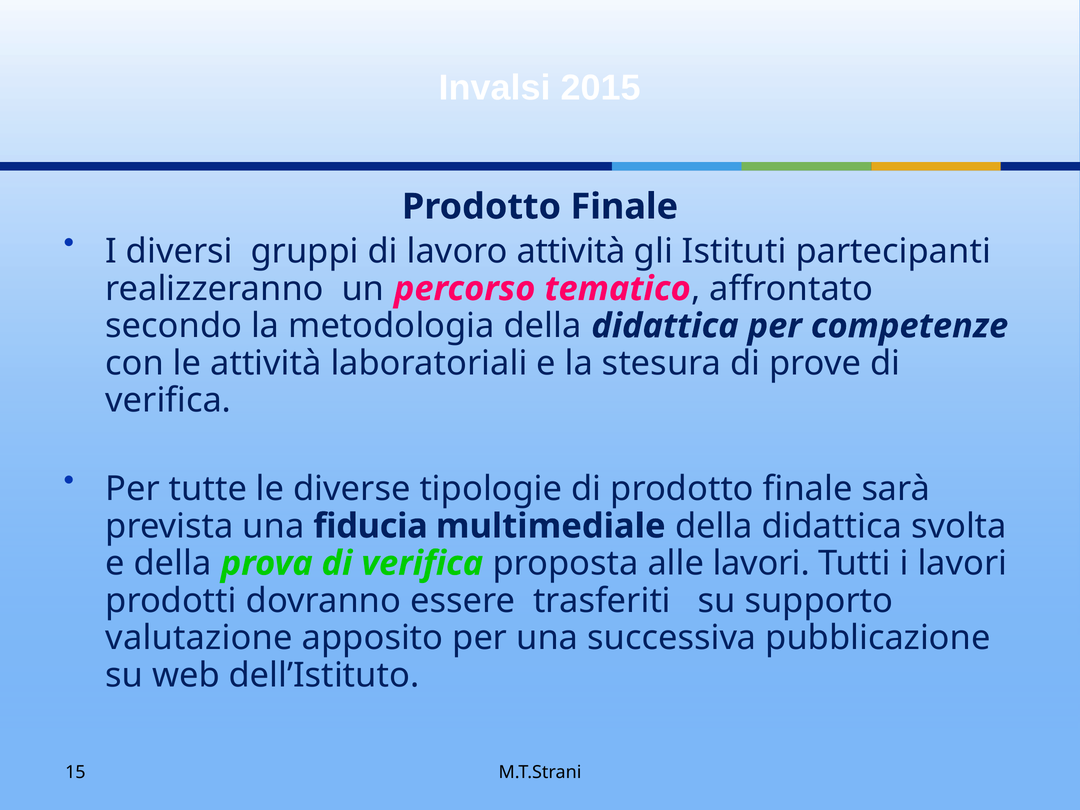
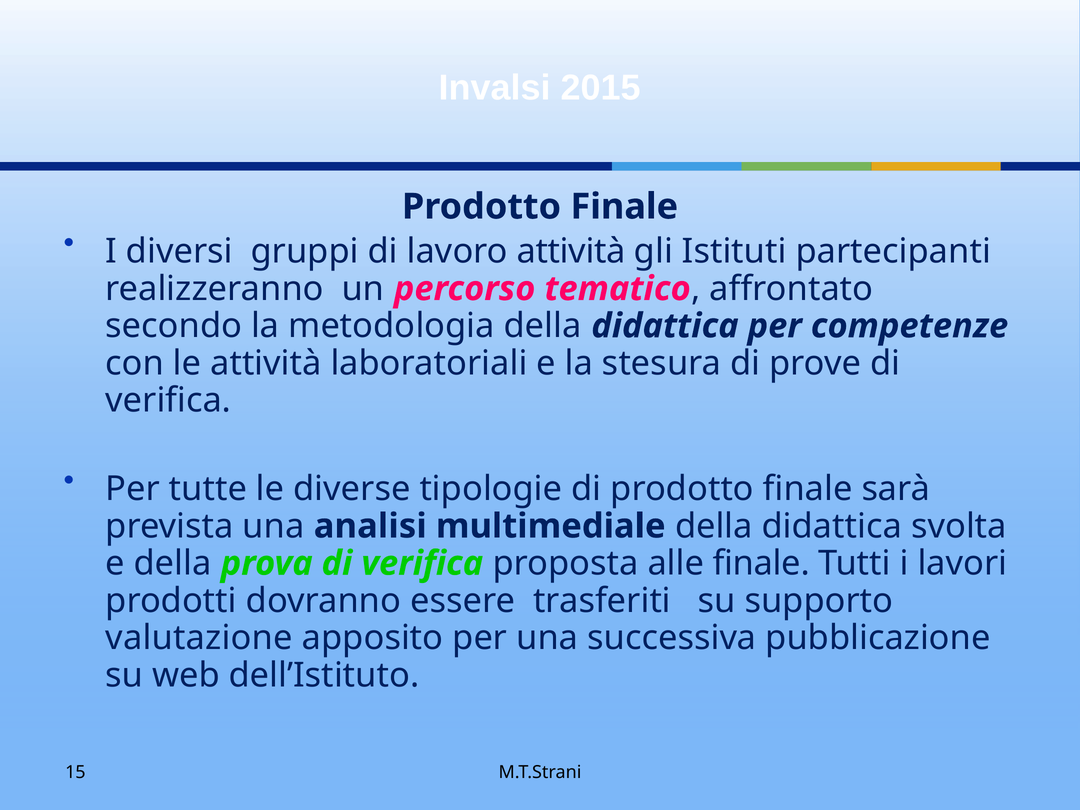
fiducia: fiducia -> analisi
alle lavori: lavori -> finale
